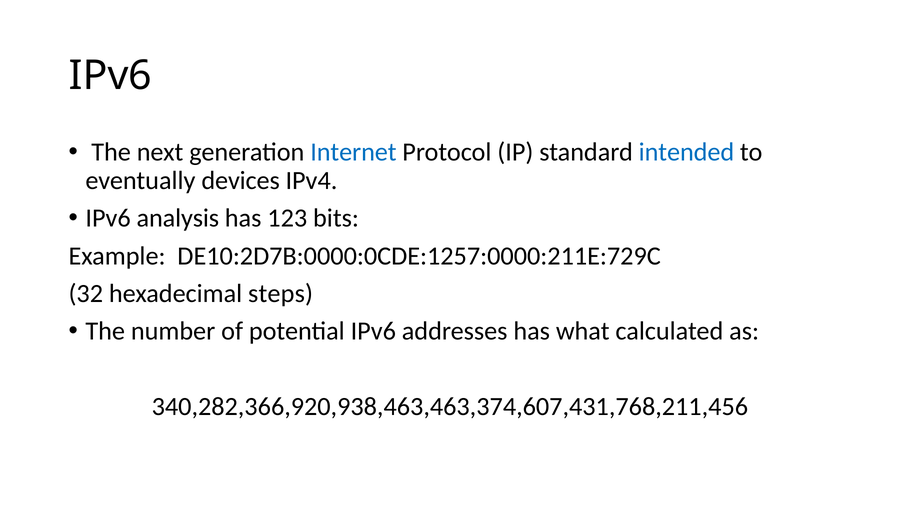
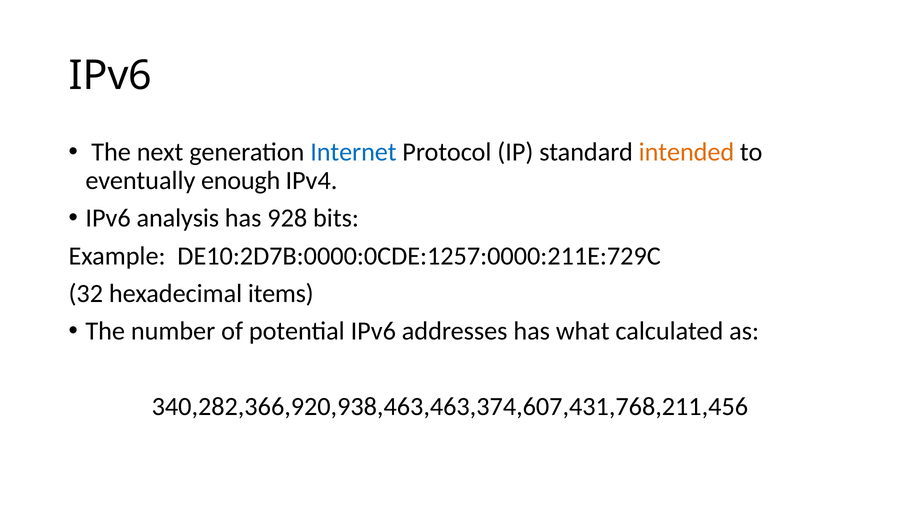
intended colour: blue -> orange
devices: devices -> enough
123: 123 -> 928
steps: steps -> items
